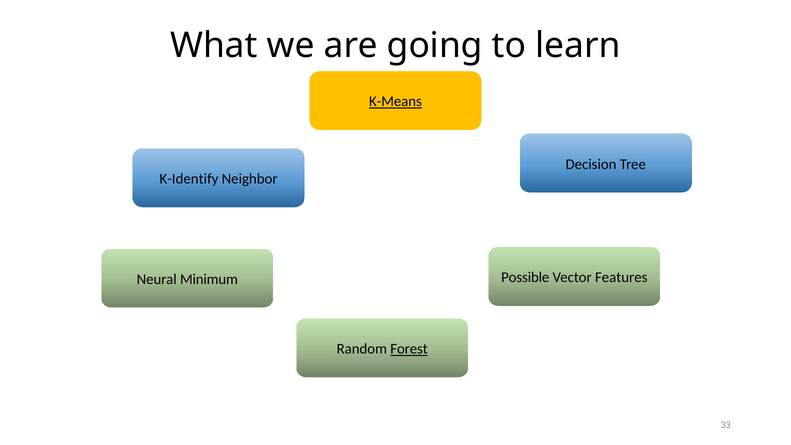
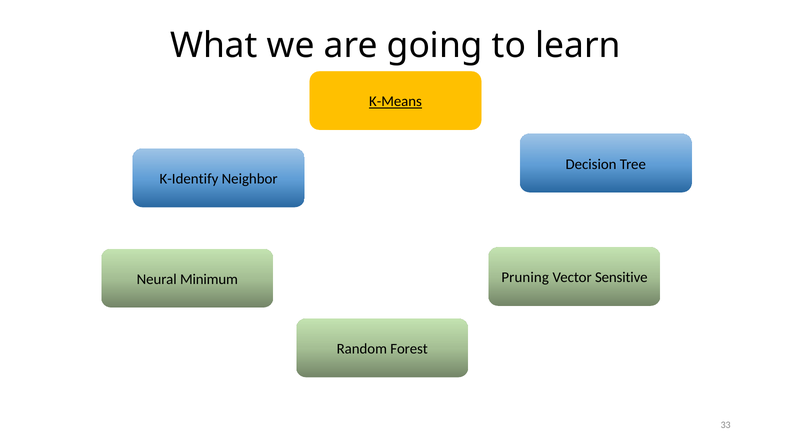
Possible: Possible -> Pruning
Features: Features -> Sensitive
Forest underline: present -> none
